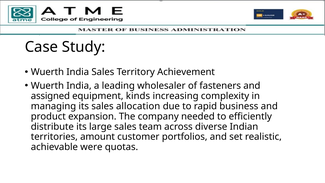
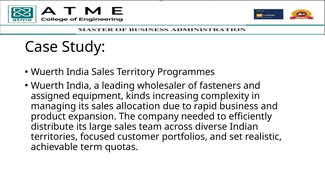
Achievement: Achievement -> Programmes
amount: amount -> focused
were: were -> term
